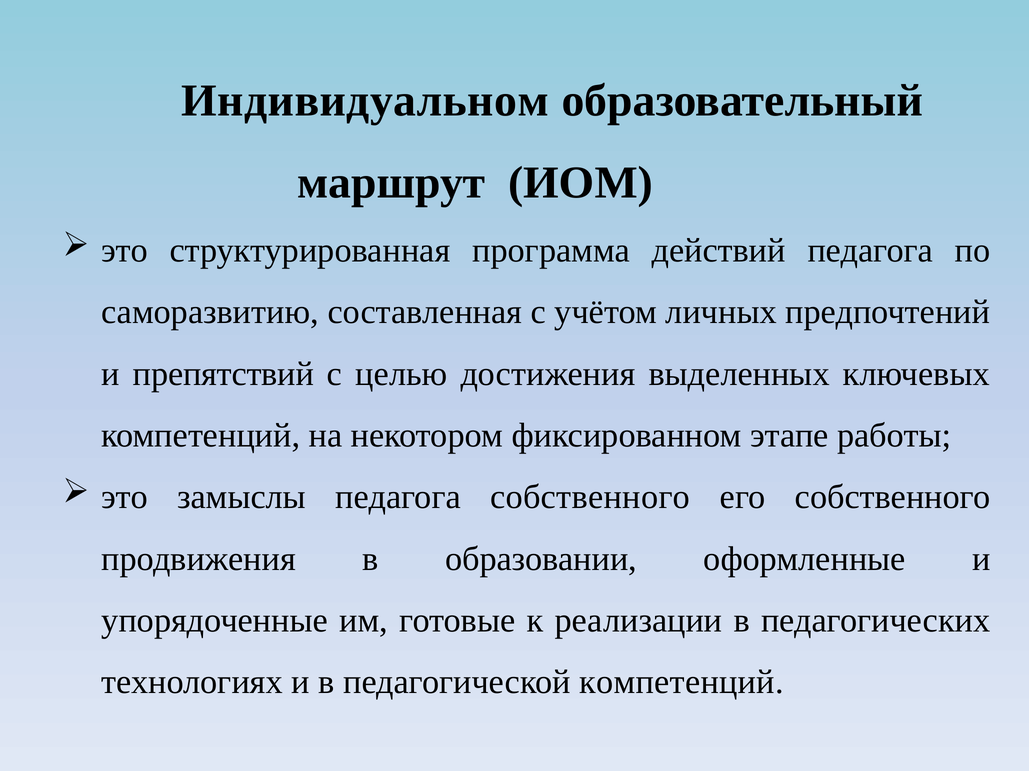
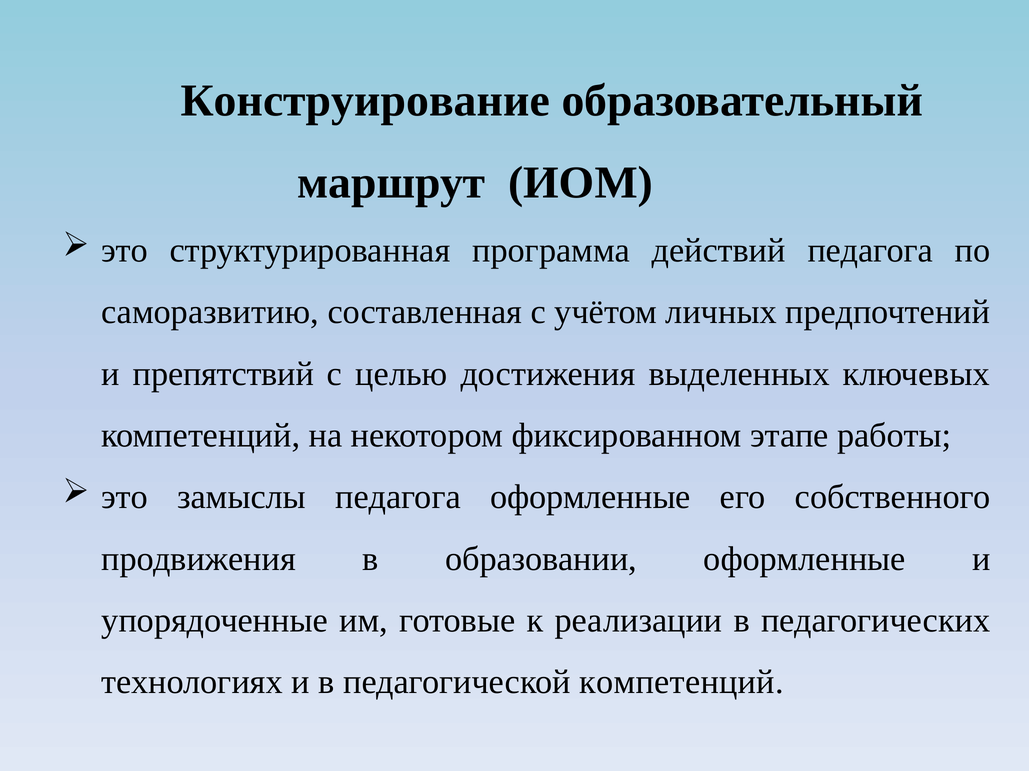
Индивидуальном: Индивидуальном -> Конструирование
педагога собственного: собственного -> оформленные
